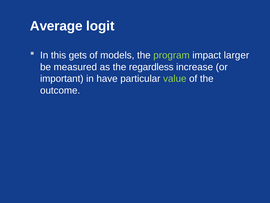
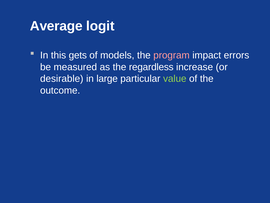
program colour: light green -> pink
larger: larger -> errors
important: important -> desirable
have: have -> large
